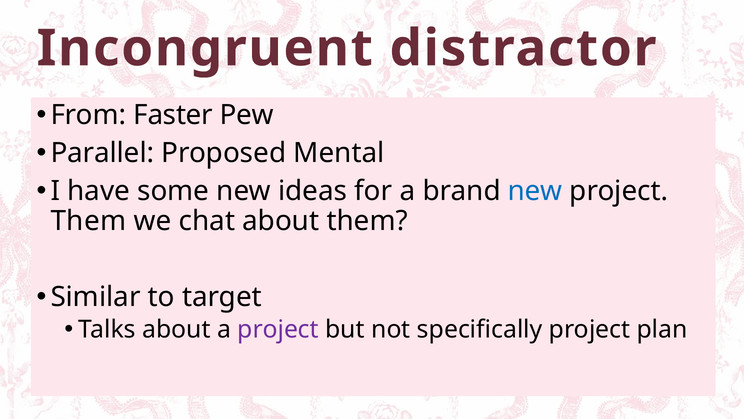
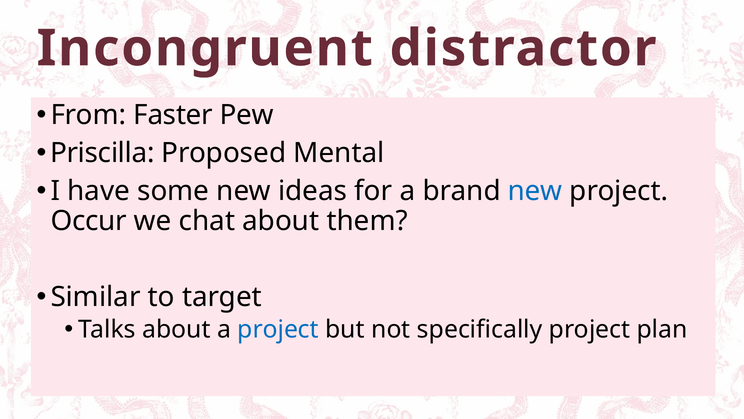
Parallel: Parallel -> Priscilla
Them at (88, 221): Them -> Occur
project at (278, 329) colour: purple -> blue
